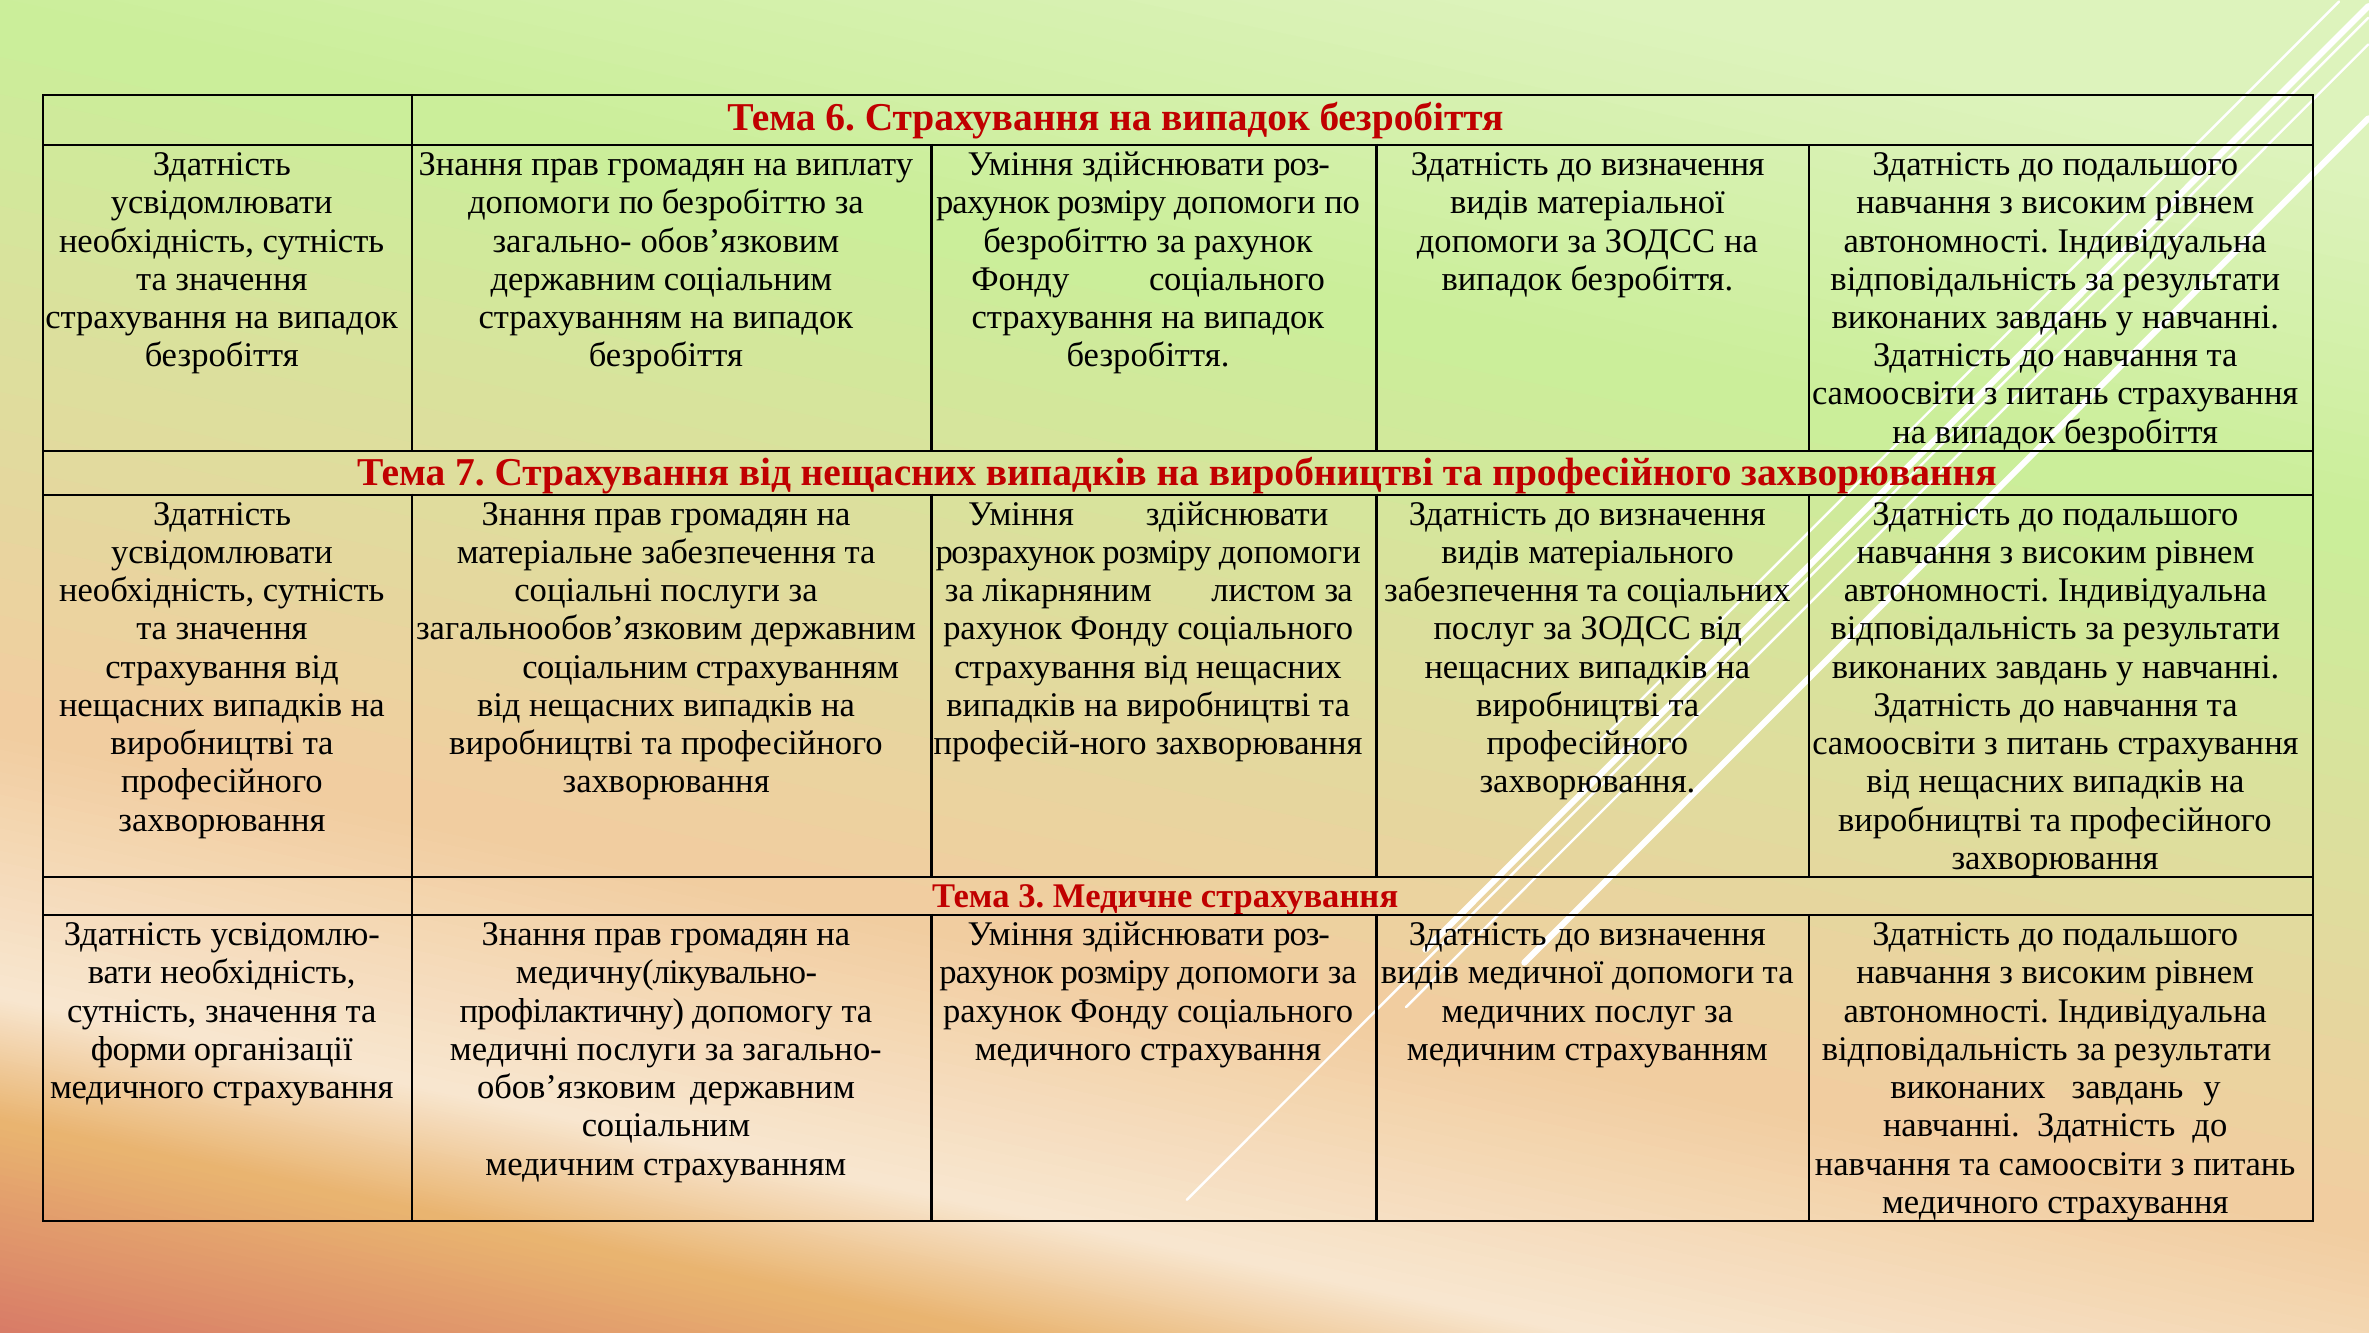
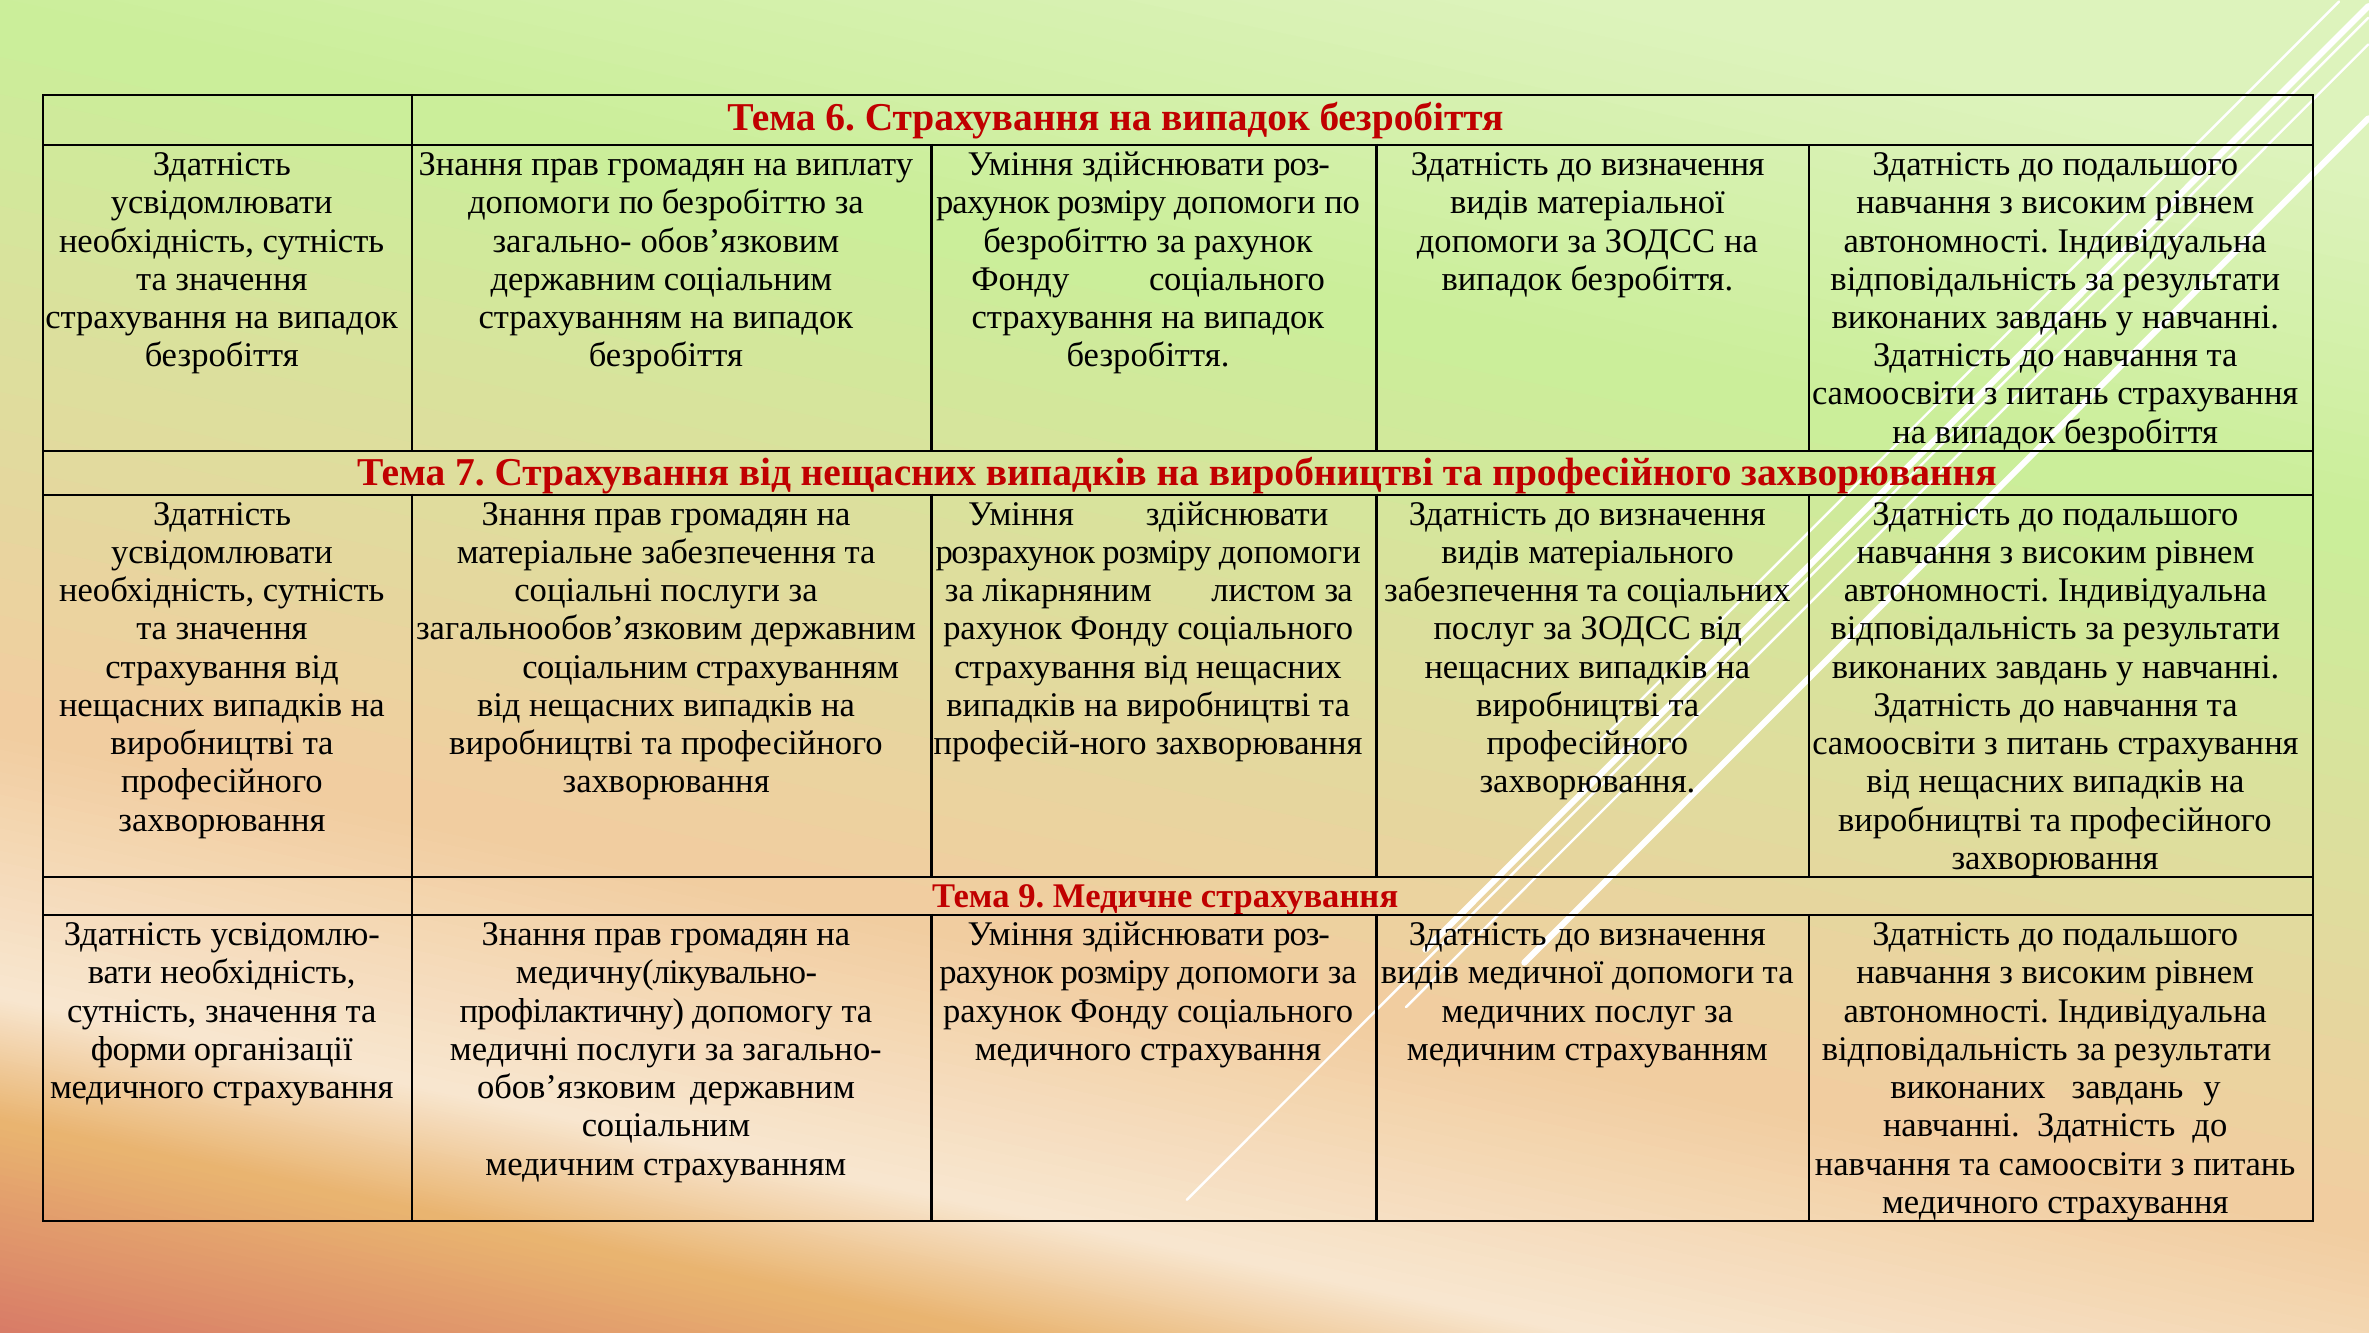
3: 3 -> 9
